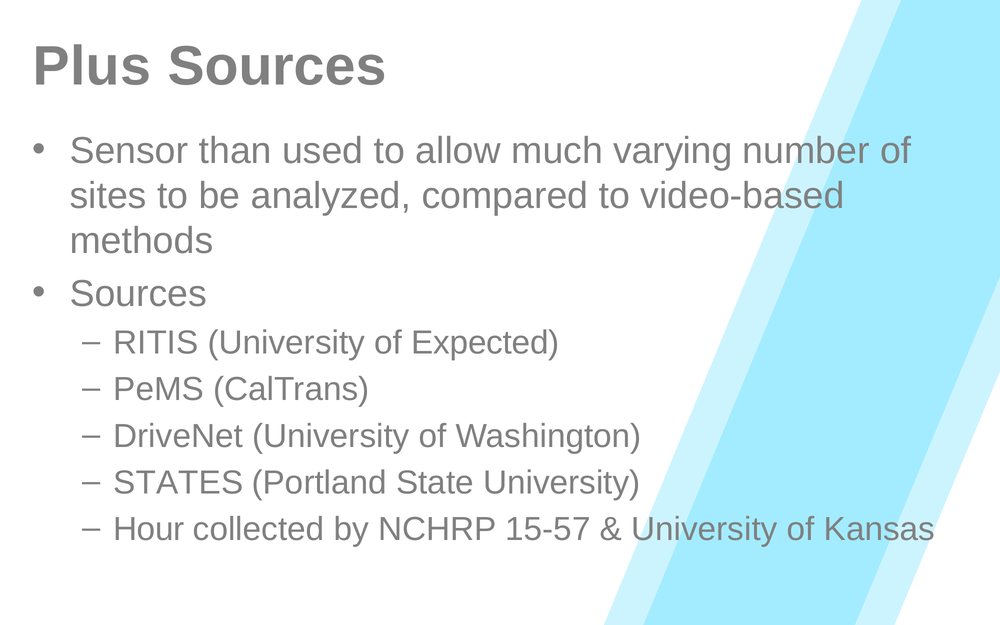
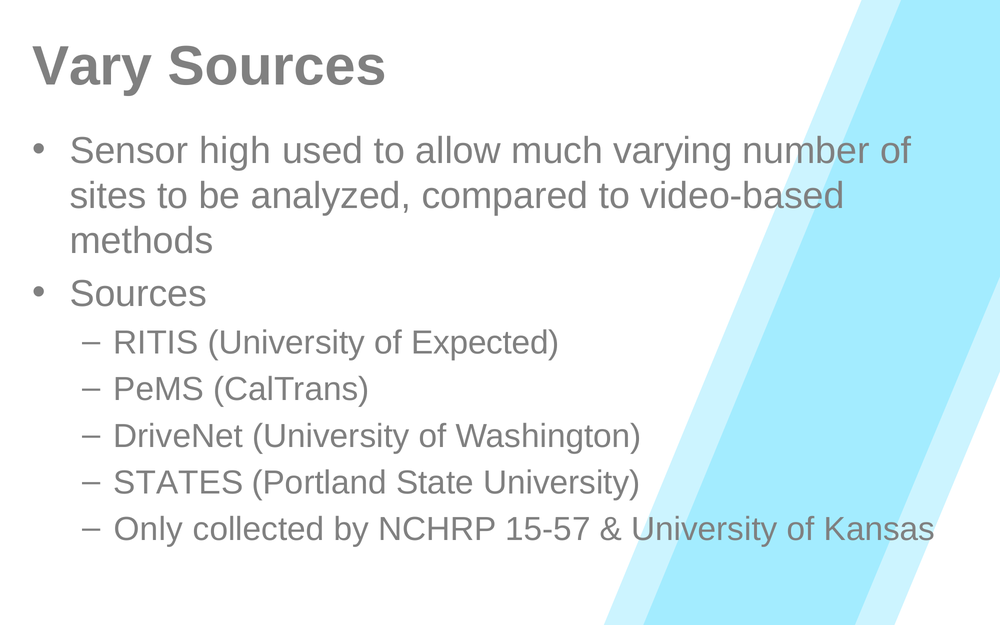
Plus: Plus -> Vary
than: than -> high
Hour: Hour -> Only
